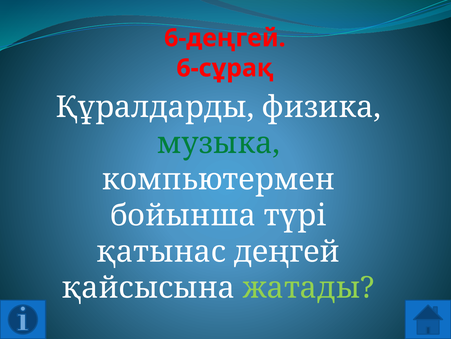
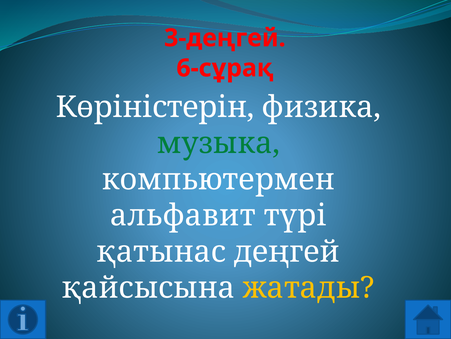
6-деңгей: 6-деңгей -> 3-деңгей
Құралдарды: Құралдарды -> Көріністерін
бойынша: бойынша -> альфавит
жатады colour: light green -> yellow
